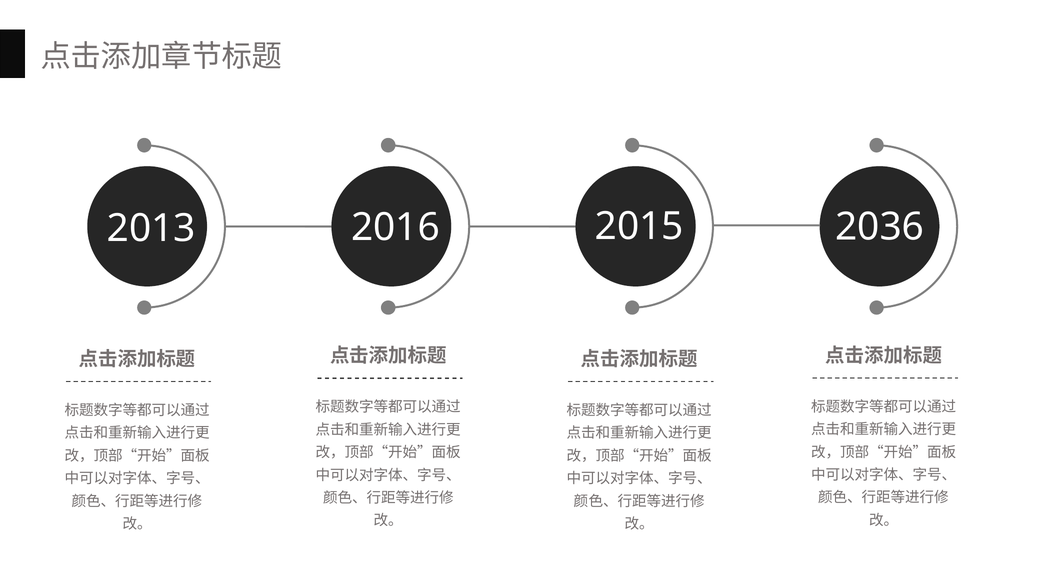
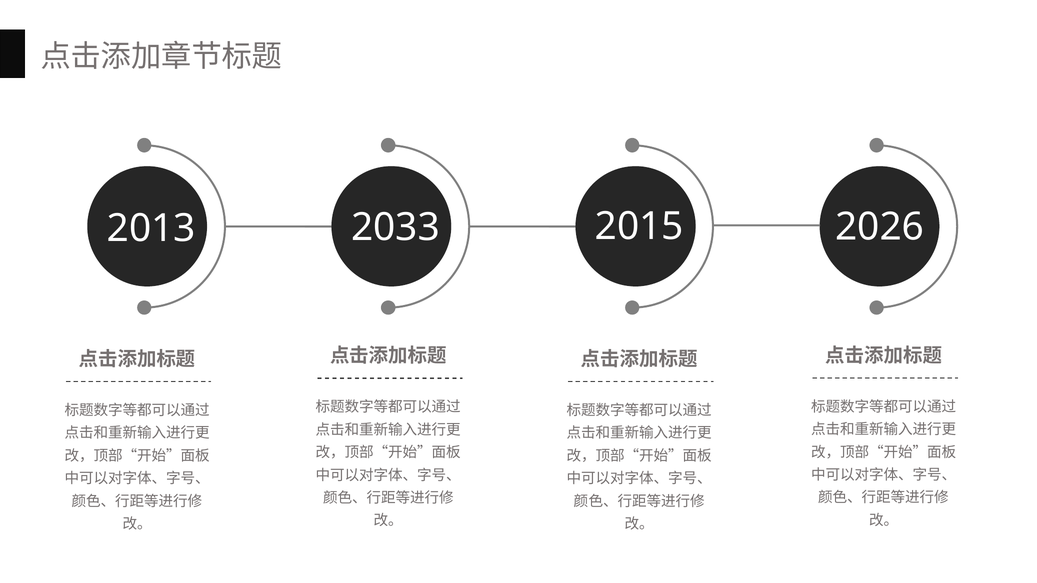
2016: 2016 -> 2033
2036: 2036 -> 2026
